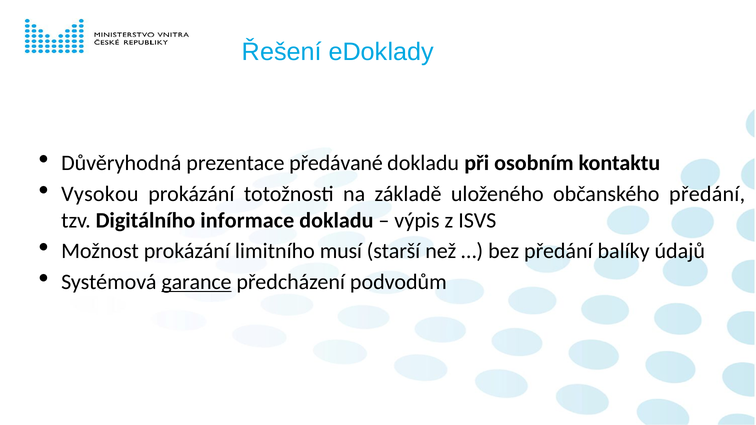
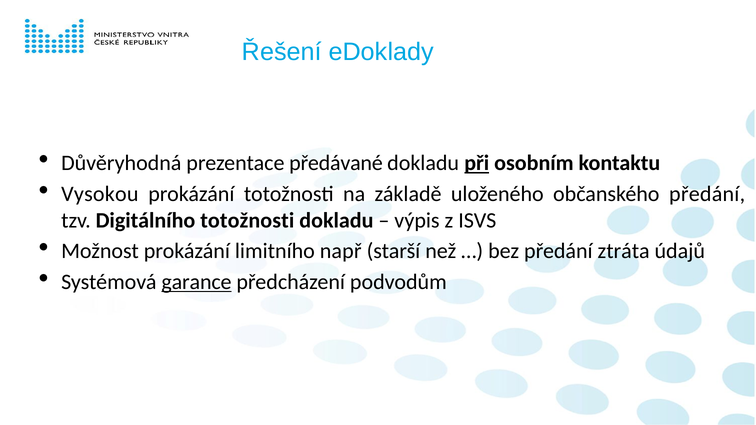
při underline: none -> present
Digitálního informace: informace -> totožnosti
musí: musí -> např
balíky: balíky -> ztráta
